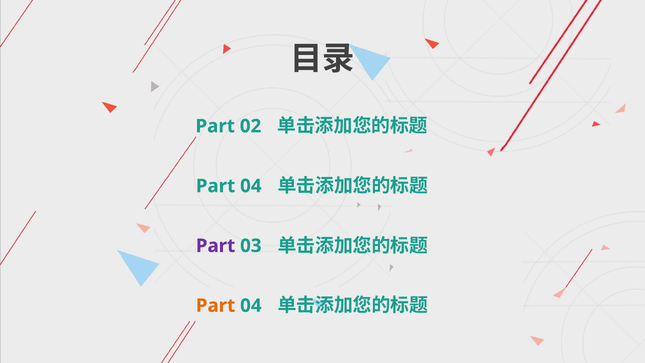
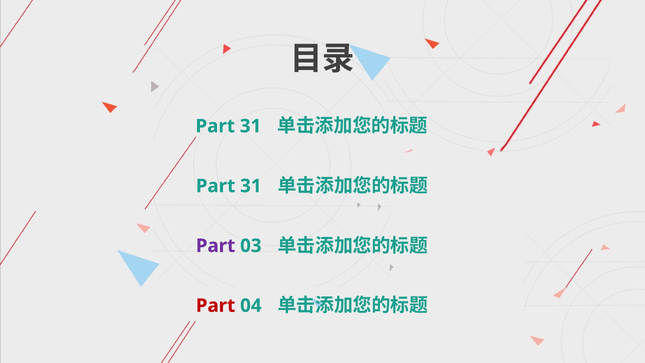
02 at (251, 126): 02 -> 31
04 at (251, 186): 04 -> 31
Part at (216, 306) colour: orange -> red
